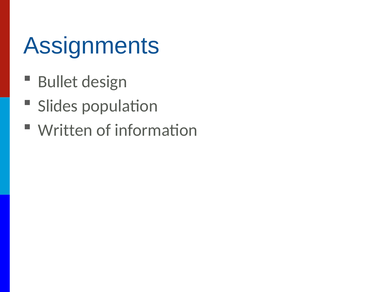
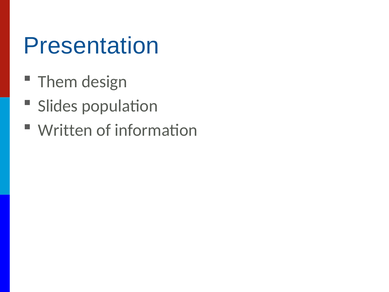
Assignments: Assignments -> Presentation
Bullet: Bullet -> Them
